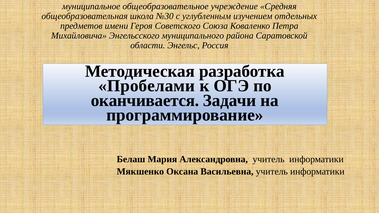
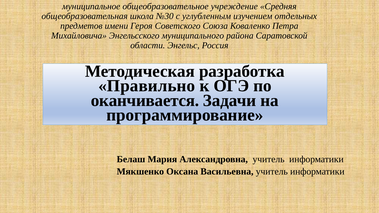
Пробелами: Пробелами -> Правильно
